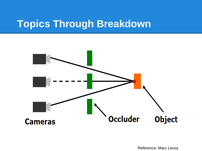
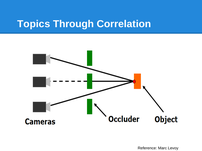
Breakdown: Breakdown -> Correlation
